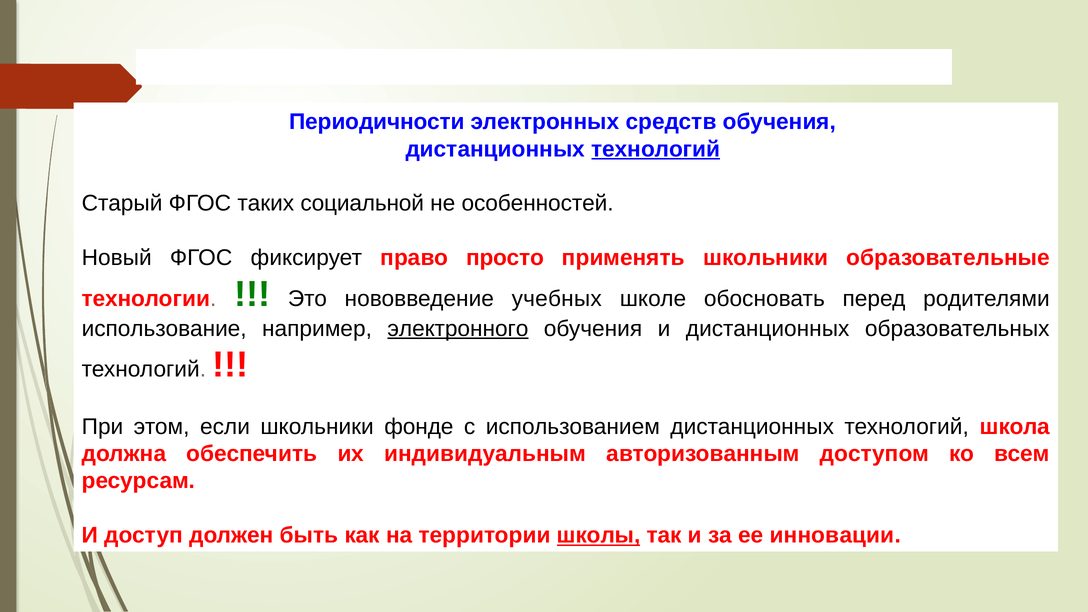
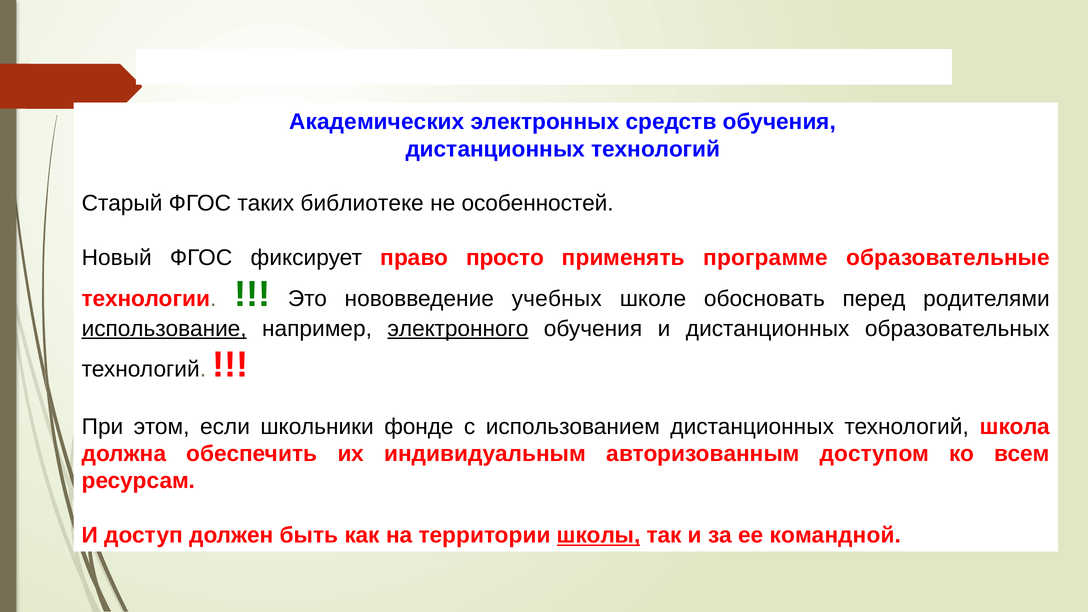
Периодичности: Периодичности -> Академических
технологий at (656, 149) underline: present -> none
социальной: социальной -> библиотеке
применять школьники: школьники -> программе
использование underline: none -> present
инновации: инновации -> командной
